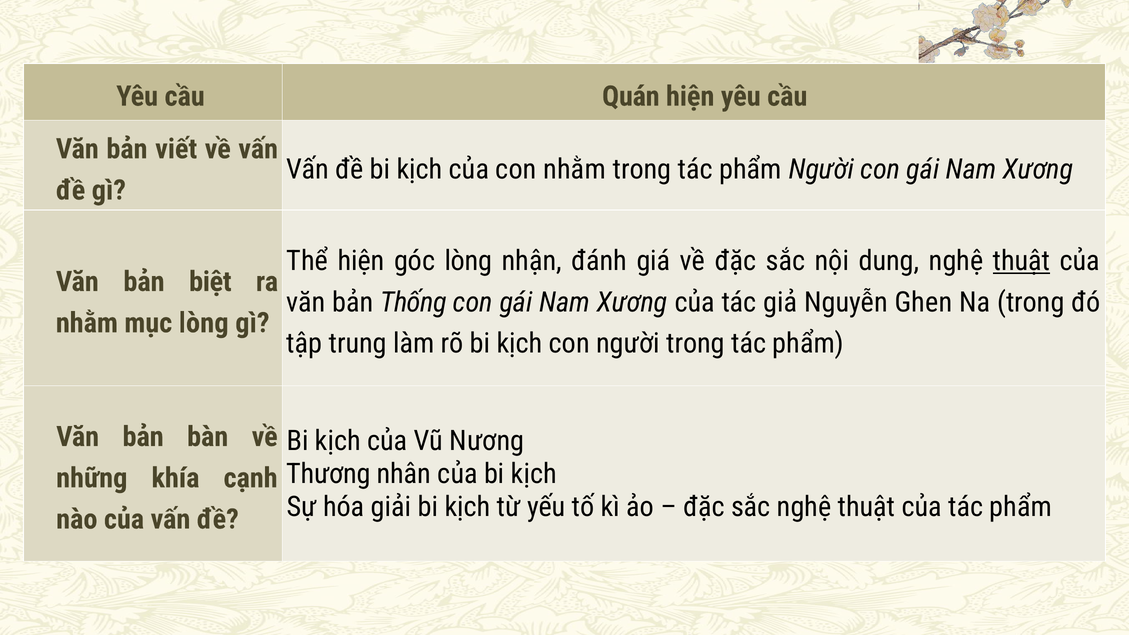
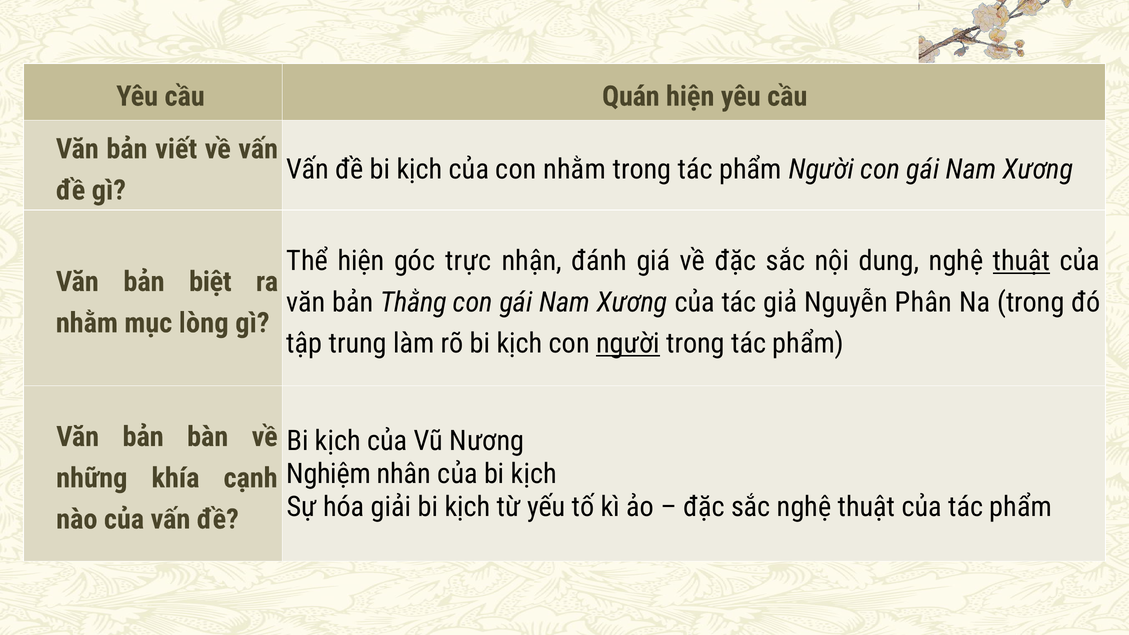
góc lòng: lòng -> trực
Thống: Thống -> Thằng
Ghen: Ghen -> Phân
người at (628, 344) underline: none -> present
Thương: Thương -> Nghiệm
